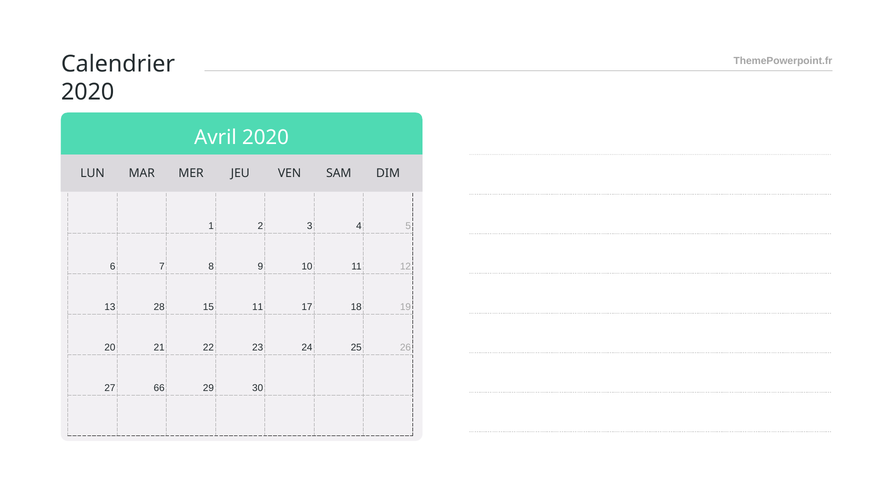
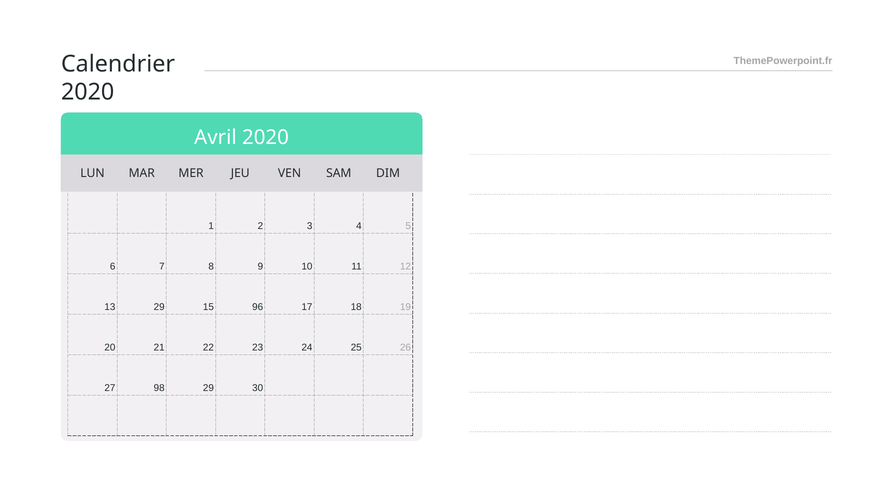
13 28: 28 -> 29
15 11: 11 -> 96
66: 66 -> 98
